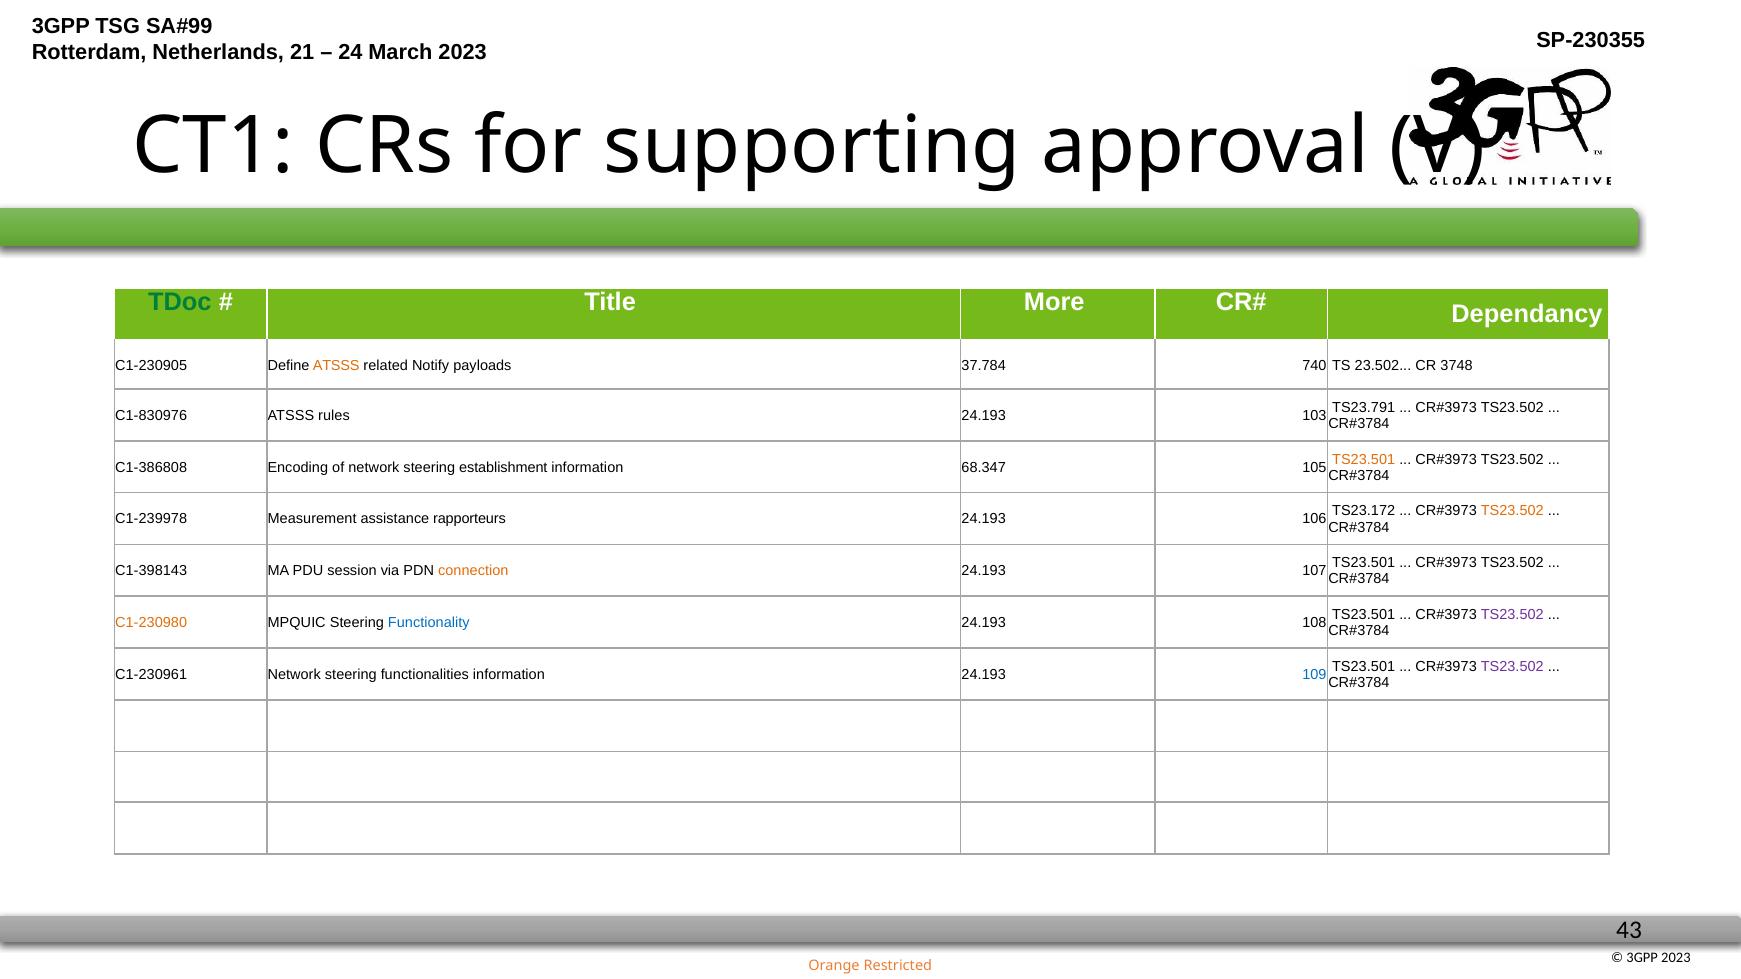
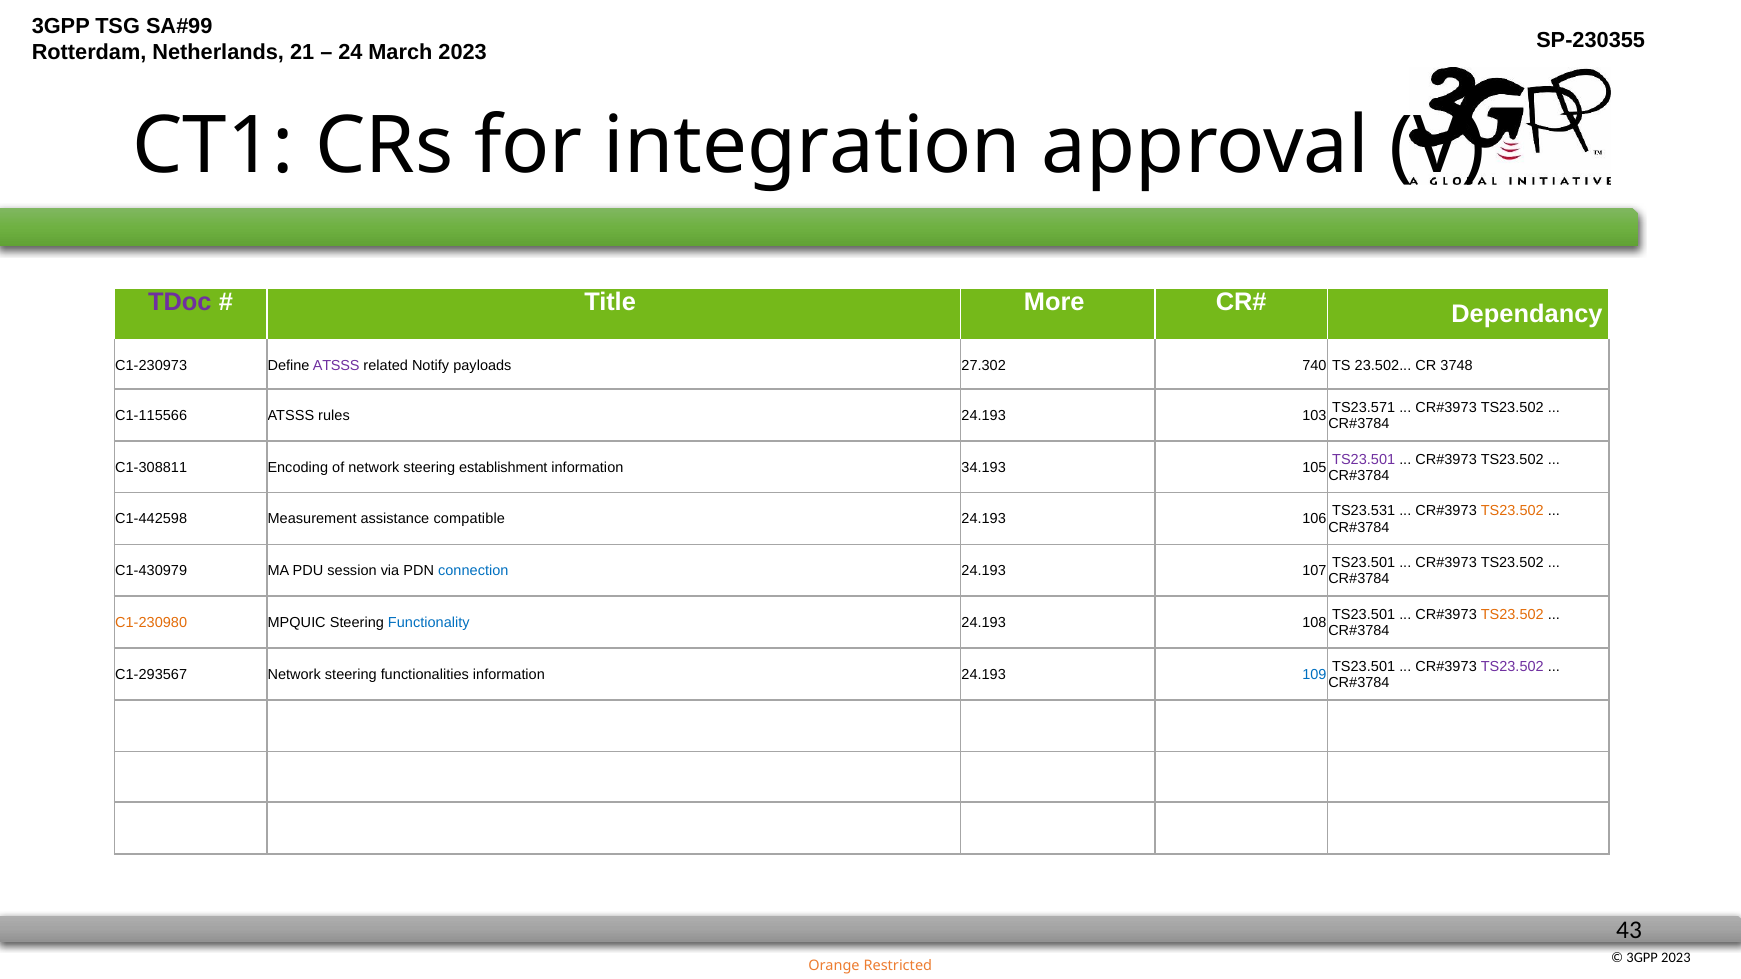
supporting: supporting -> integration
TDoc colour: green -> purple
C1-230905: C1-230905 -> C1-230973
ATSSS at (336, 365) colour: orange -> purple
37.784: 37.784 -> 27.302
TS23.791: TS23.791 -> TS23.571
C1-830976: C1-830976 -> C1-115566
TS23.501 at (1364, 459) colour: orange -> purple
C1-386808: C1-386808 -> C1-308811
68.347: 68.347 -> 34.193
TS23.172: TS23.172 -> TS23.531
C1-239978: C1-239978 -> C1-442598
rapporteurs: rapporteurs -> compatible
C1-398143: C1-398143 -> C1-430979
connection colour: orange -> blue
TS23.502 at (1512, 615) colour: purple -> orange
C1-230961: C1-230961 -> C1-293567
